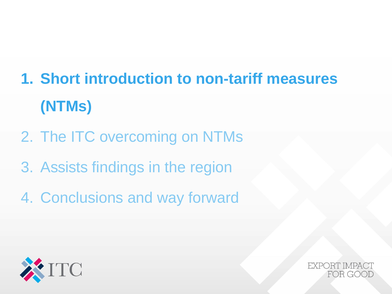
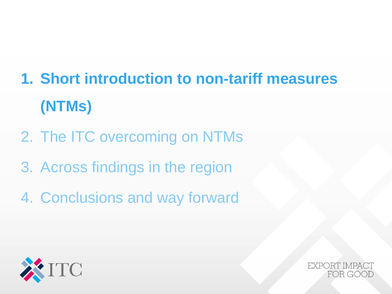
Assists: Assists -> Across
